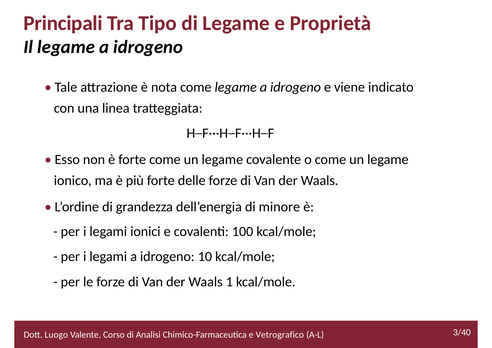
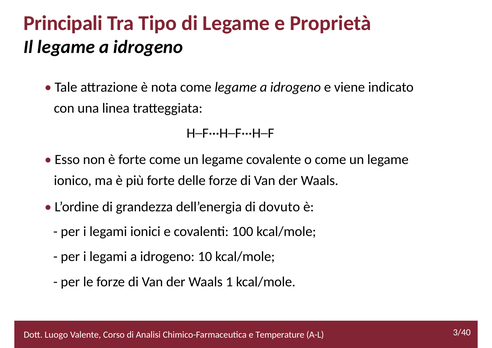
minore: minore -> dovuto
Vetrografico: Vetrografico -> Temperature
